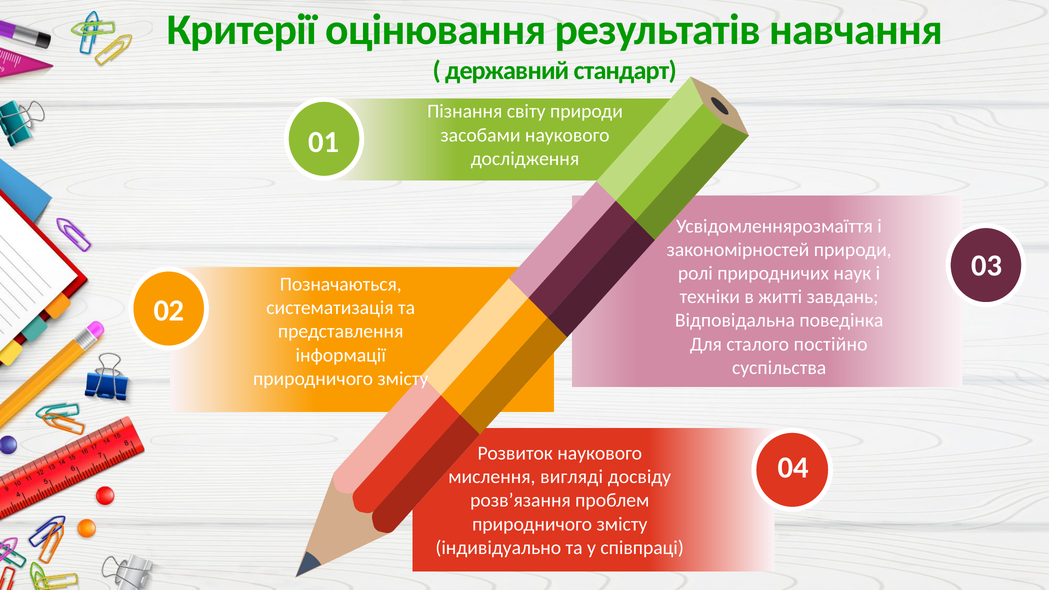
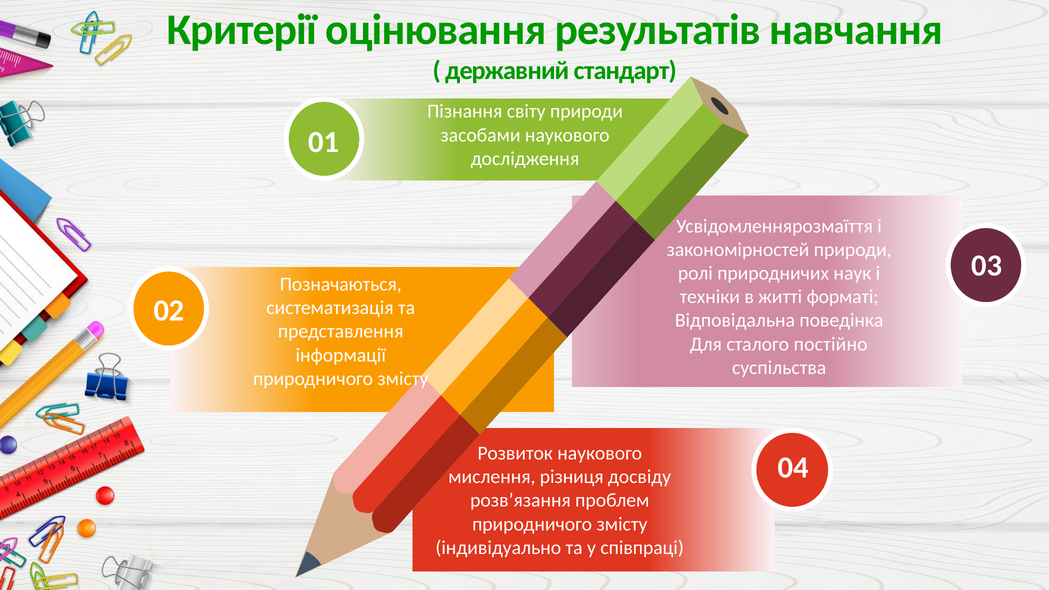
завдань: завдань -> форматі
вигляді: вигляді -> різниця
